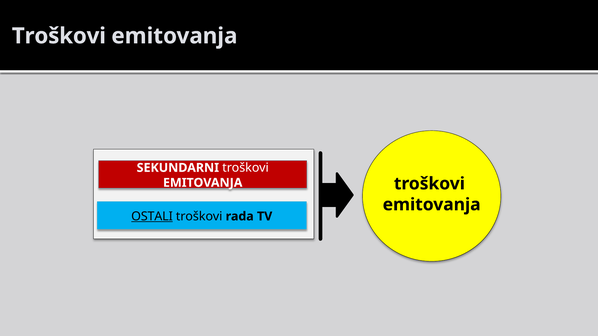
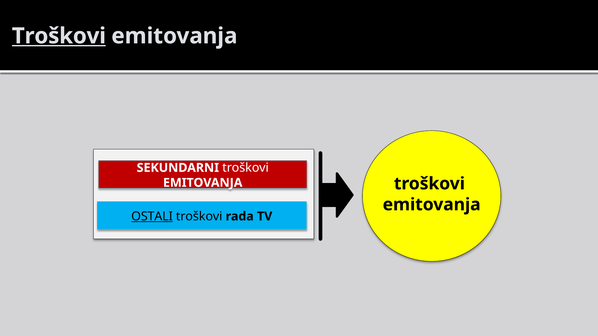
Troškovi at (59, 36) underline: none -> present
